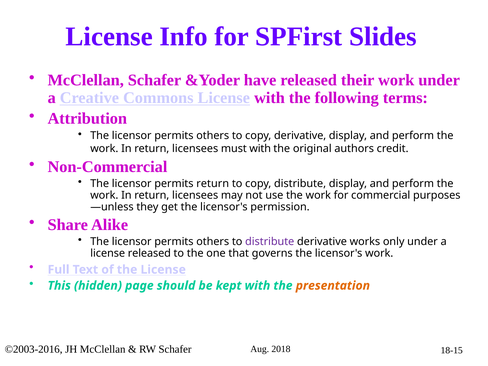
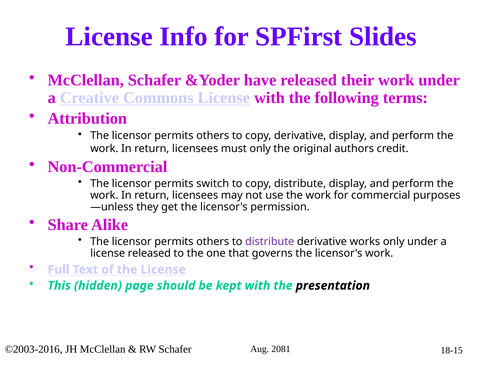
must with: with -> only
permits return: return -> switch
presentation colour: orange -> black
2018: 2018 -> 2081
